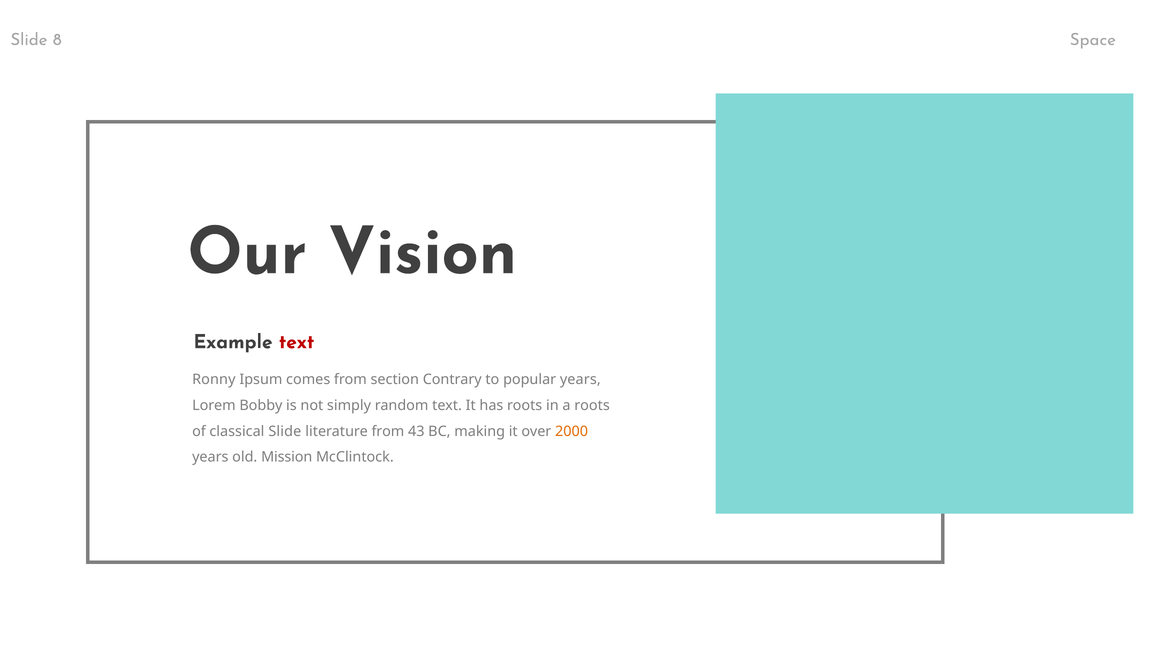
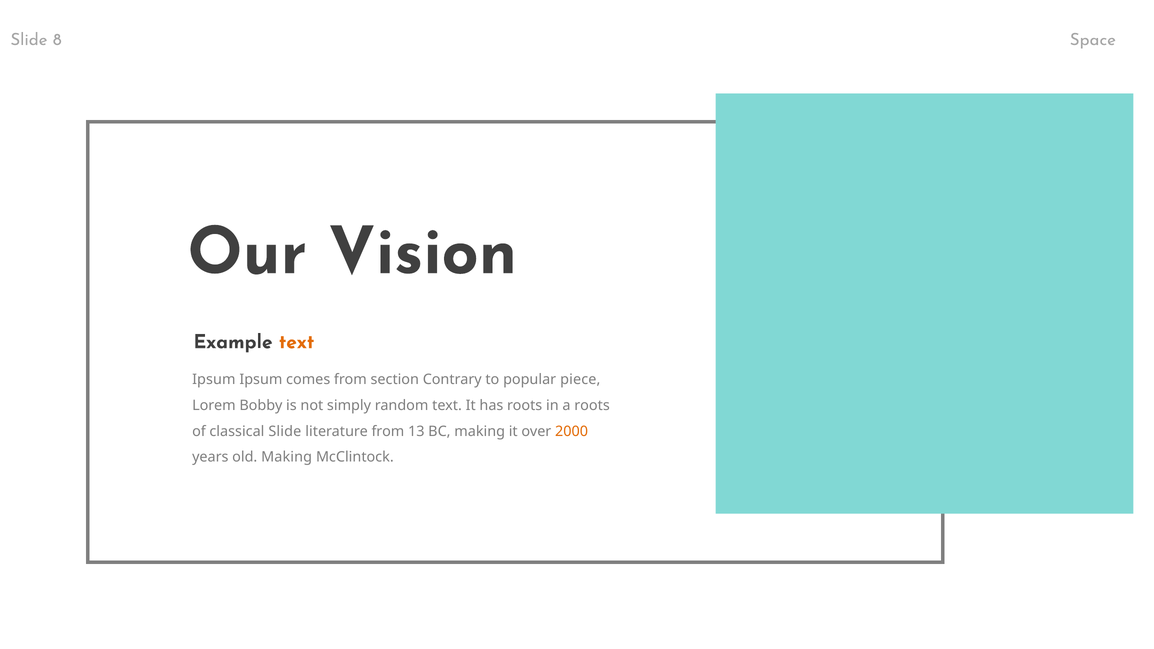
text at (297, 342) colour: red -> orange
Ronny at (214, 379): Ronny -> Ipsum
popular years: years -> piece
43: 43 -> 13
old Mission: Mission -> Making
